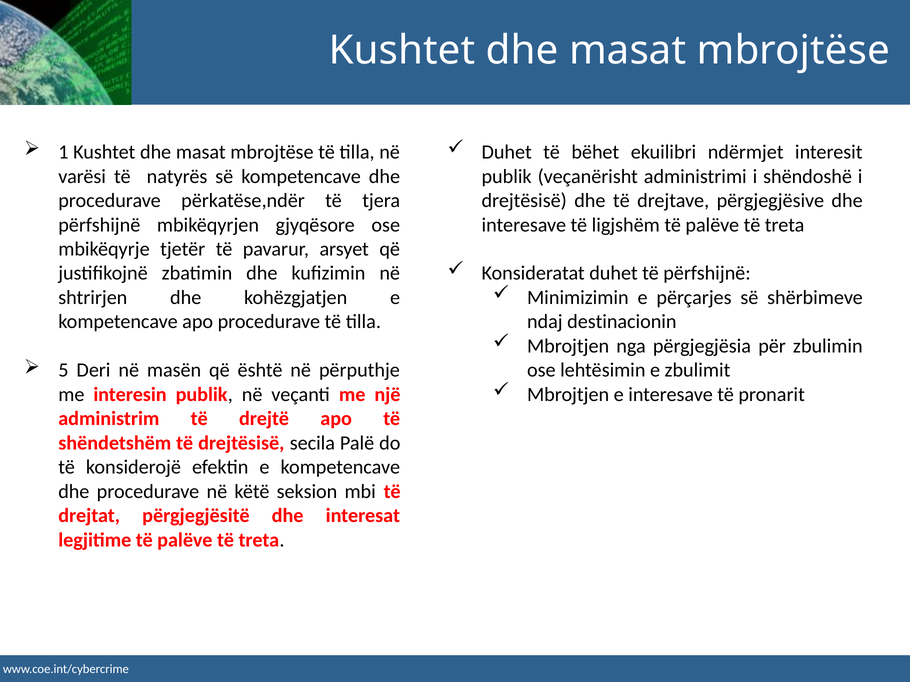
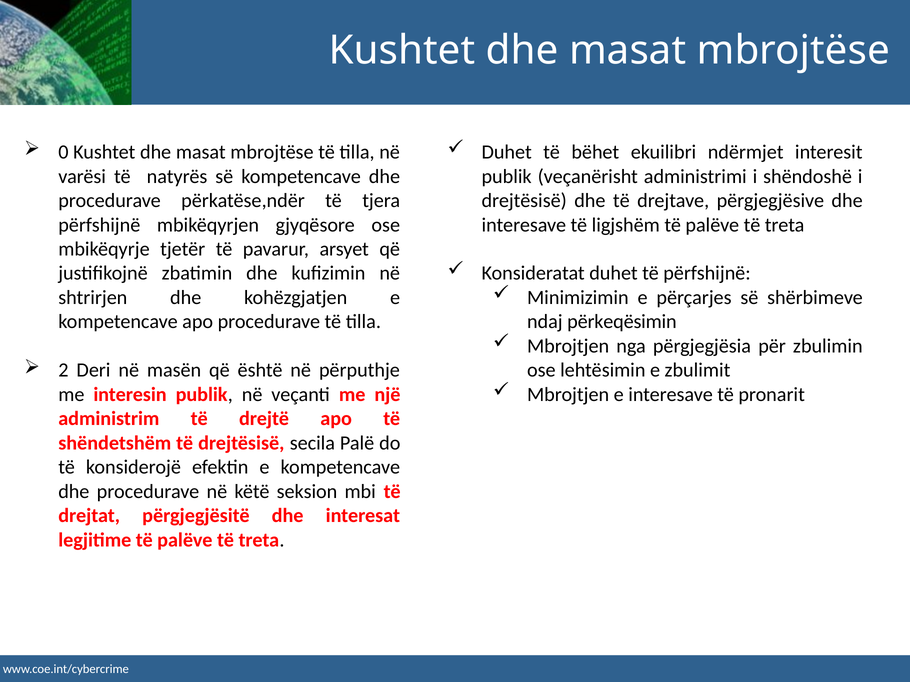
1: 1 -> 0
destinacionin: destinacionin -> përkeqësimin
5: 5 -> 2
